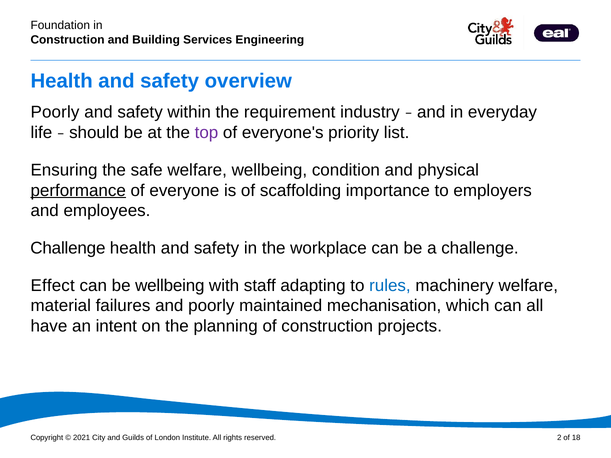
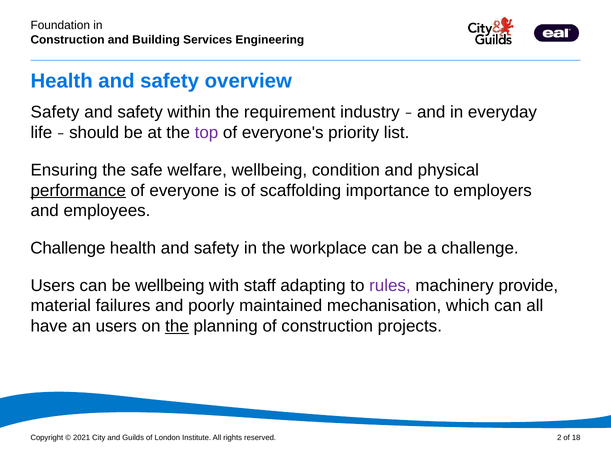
Poorly at (55, 112): Poorly -> Safety
Effect at (53, 286): Effect -> Users
rules colour: blue -> purple
machinery welfare: welfare -> provide
an intent: intent -> users
the at (177, 326) underline: none -> present
